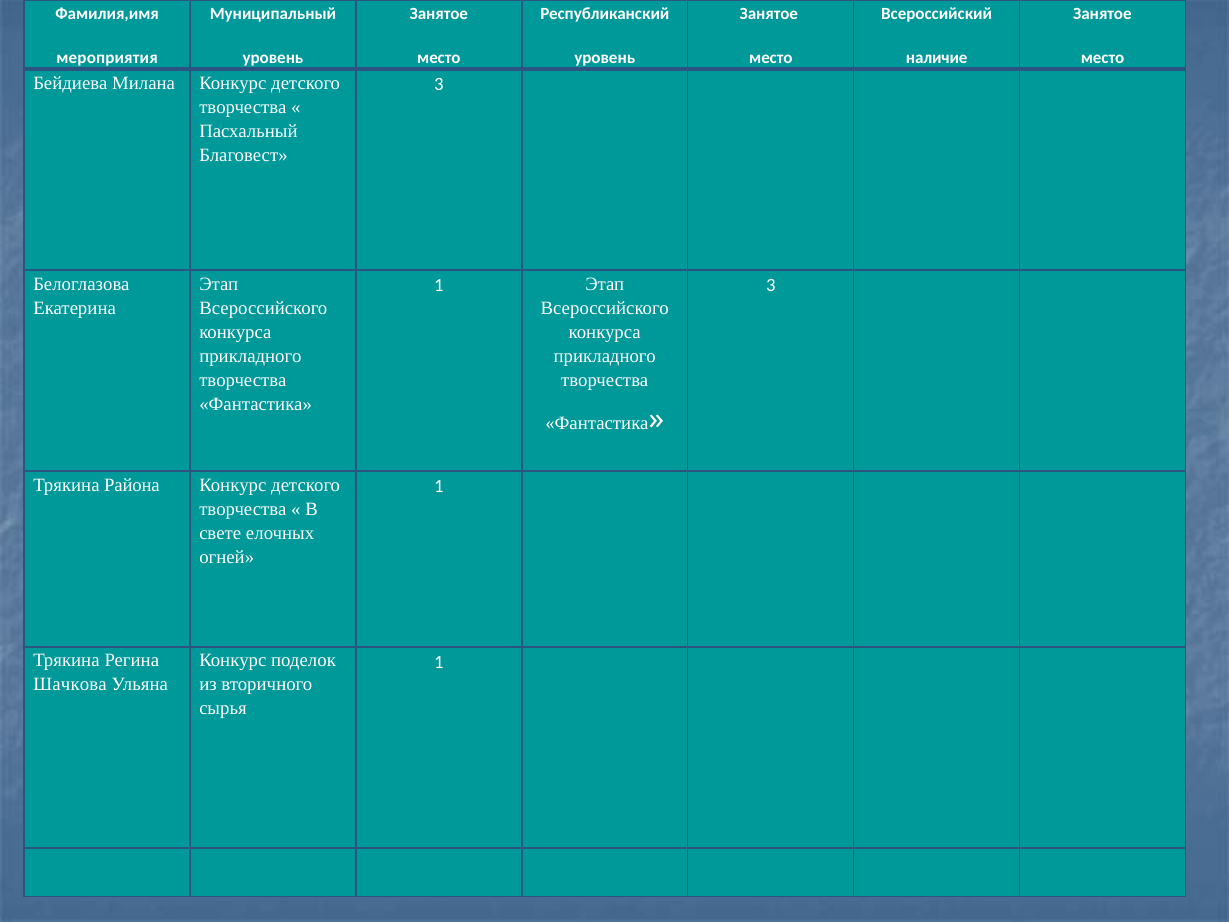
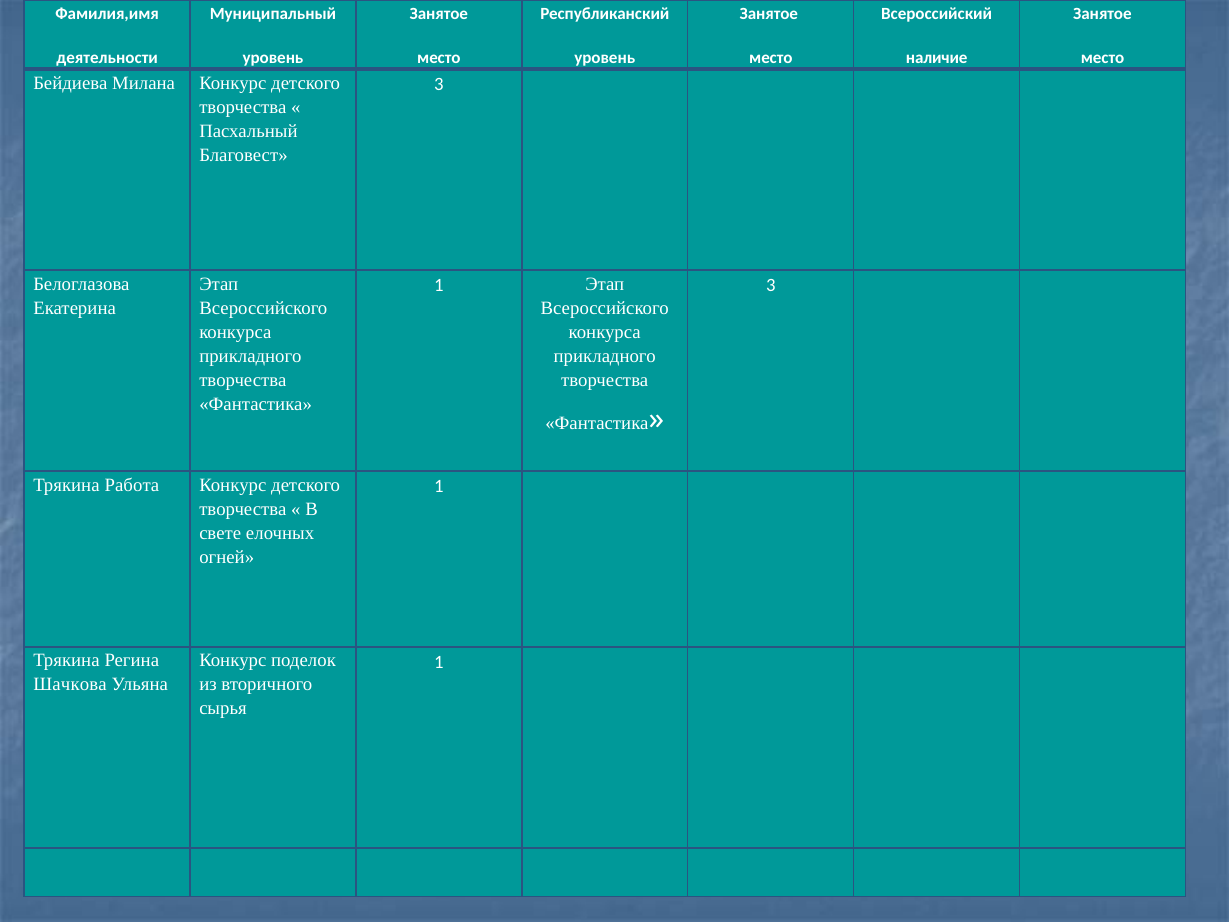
мероприятия: мероприятия -> деятельности
Района: Района -> Работа
